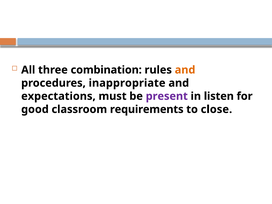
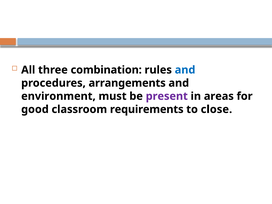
and at (185, 70) colour: orange -> blue
inappropriate: inappropriate -> arrangements
expectations: expectations -> environment
listen: listen -> areas
